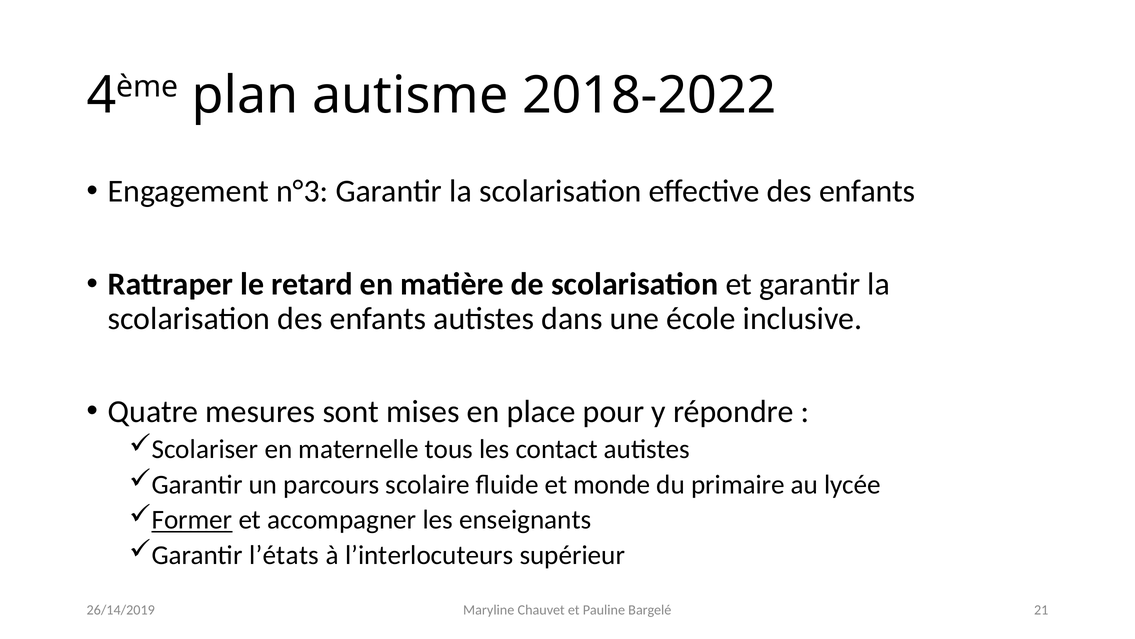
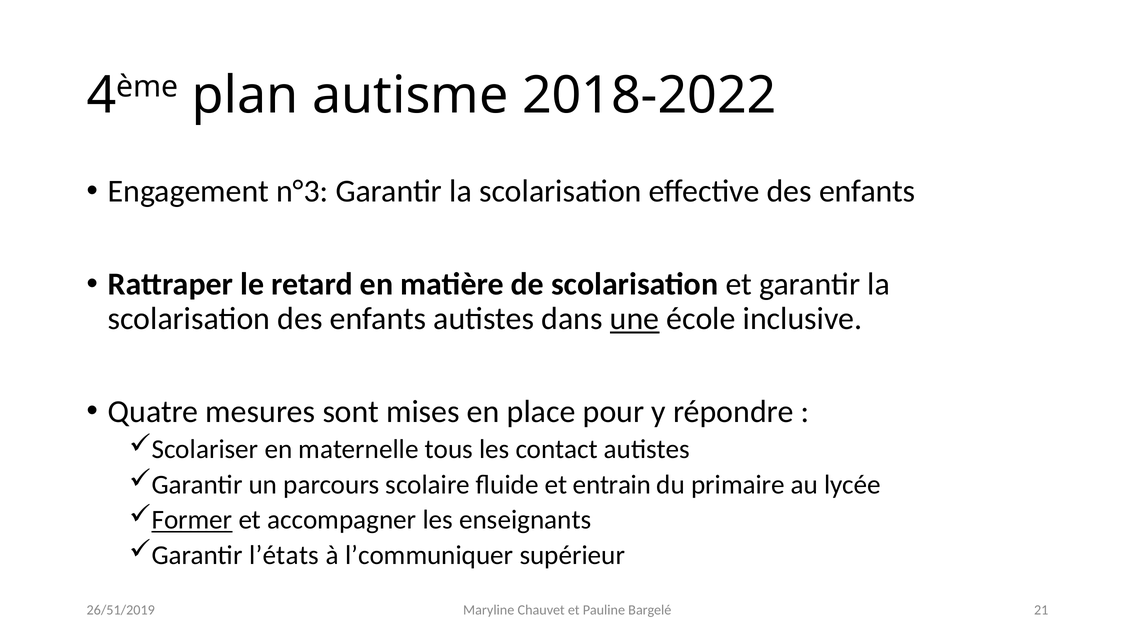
une underline: none -> present
monde: monde -> entrain
l’interlocuteurs: l’interlocuteurs -> l’communiquer
26/14/2019: 26/14/2019 -> 26/51/2019
